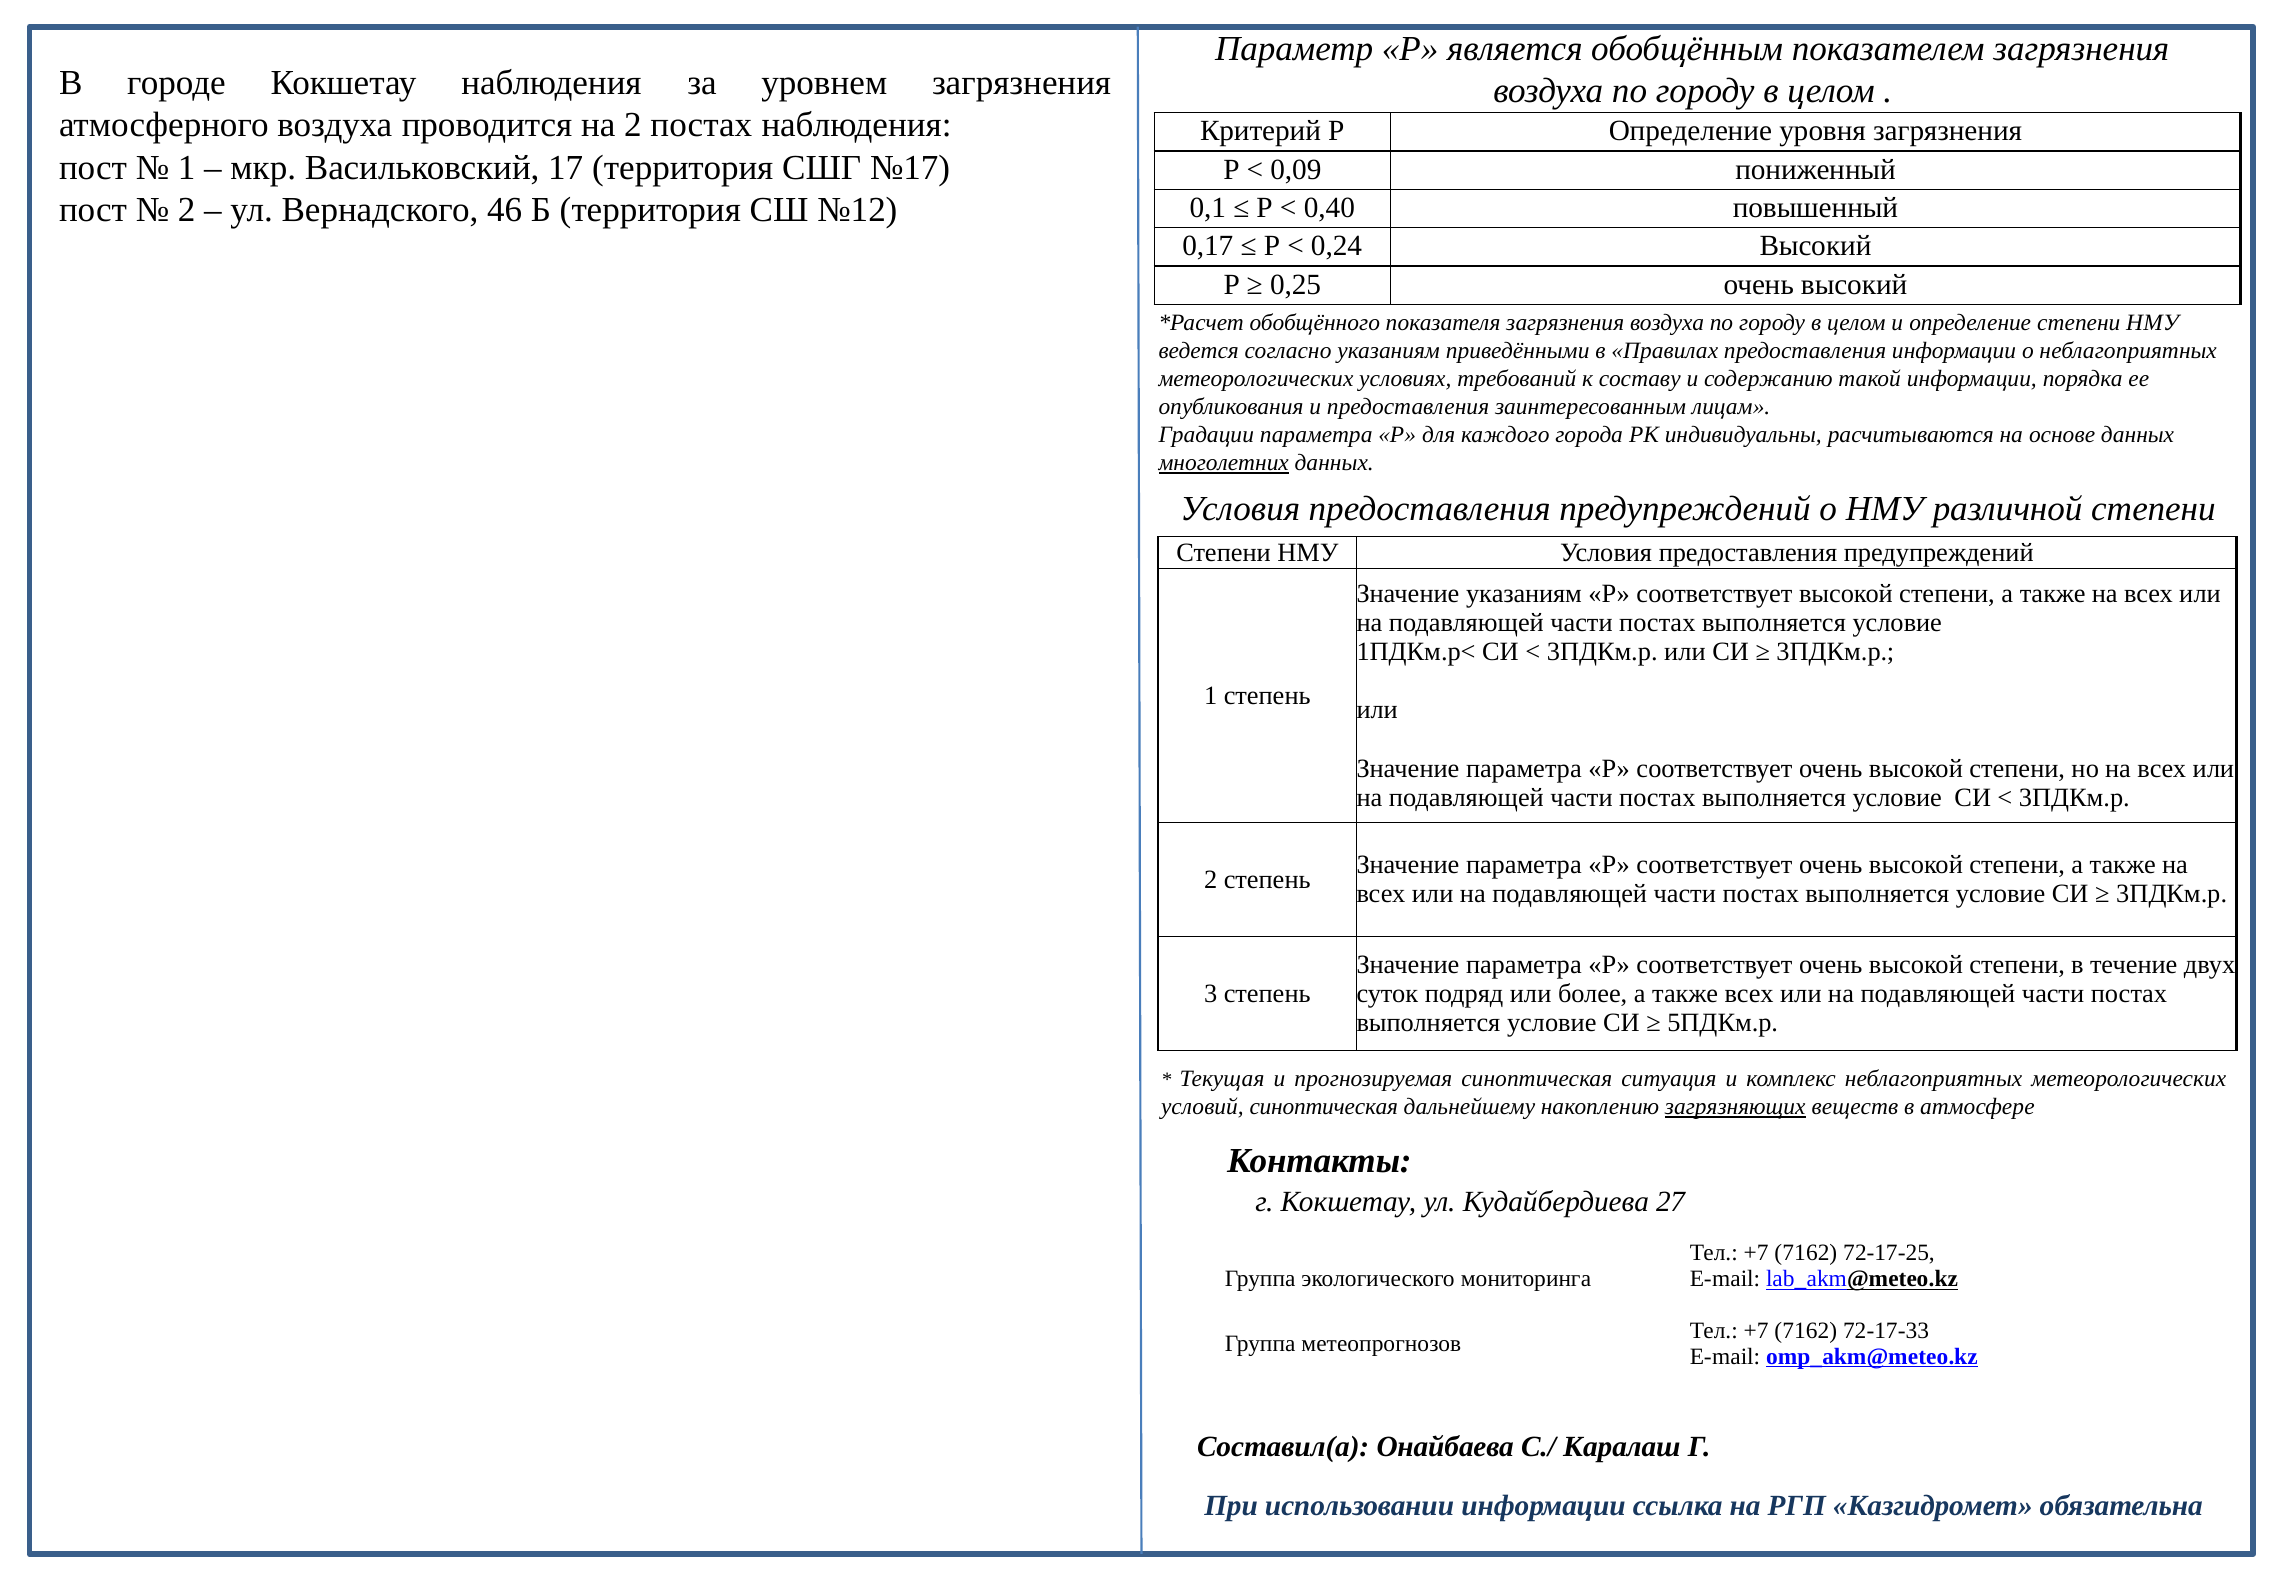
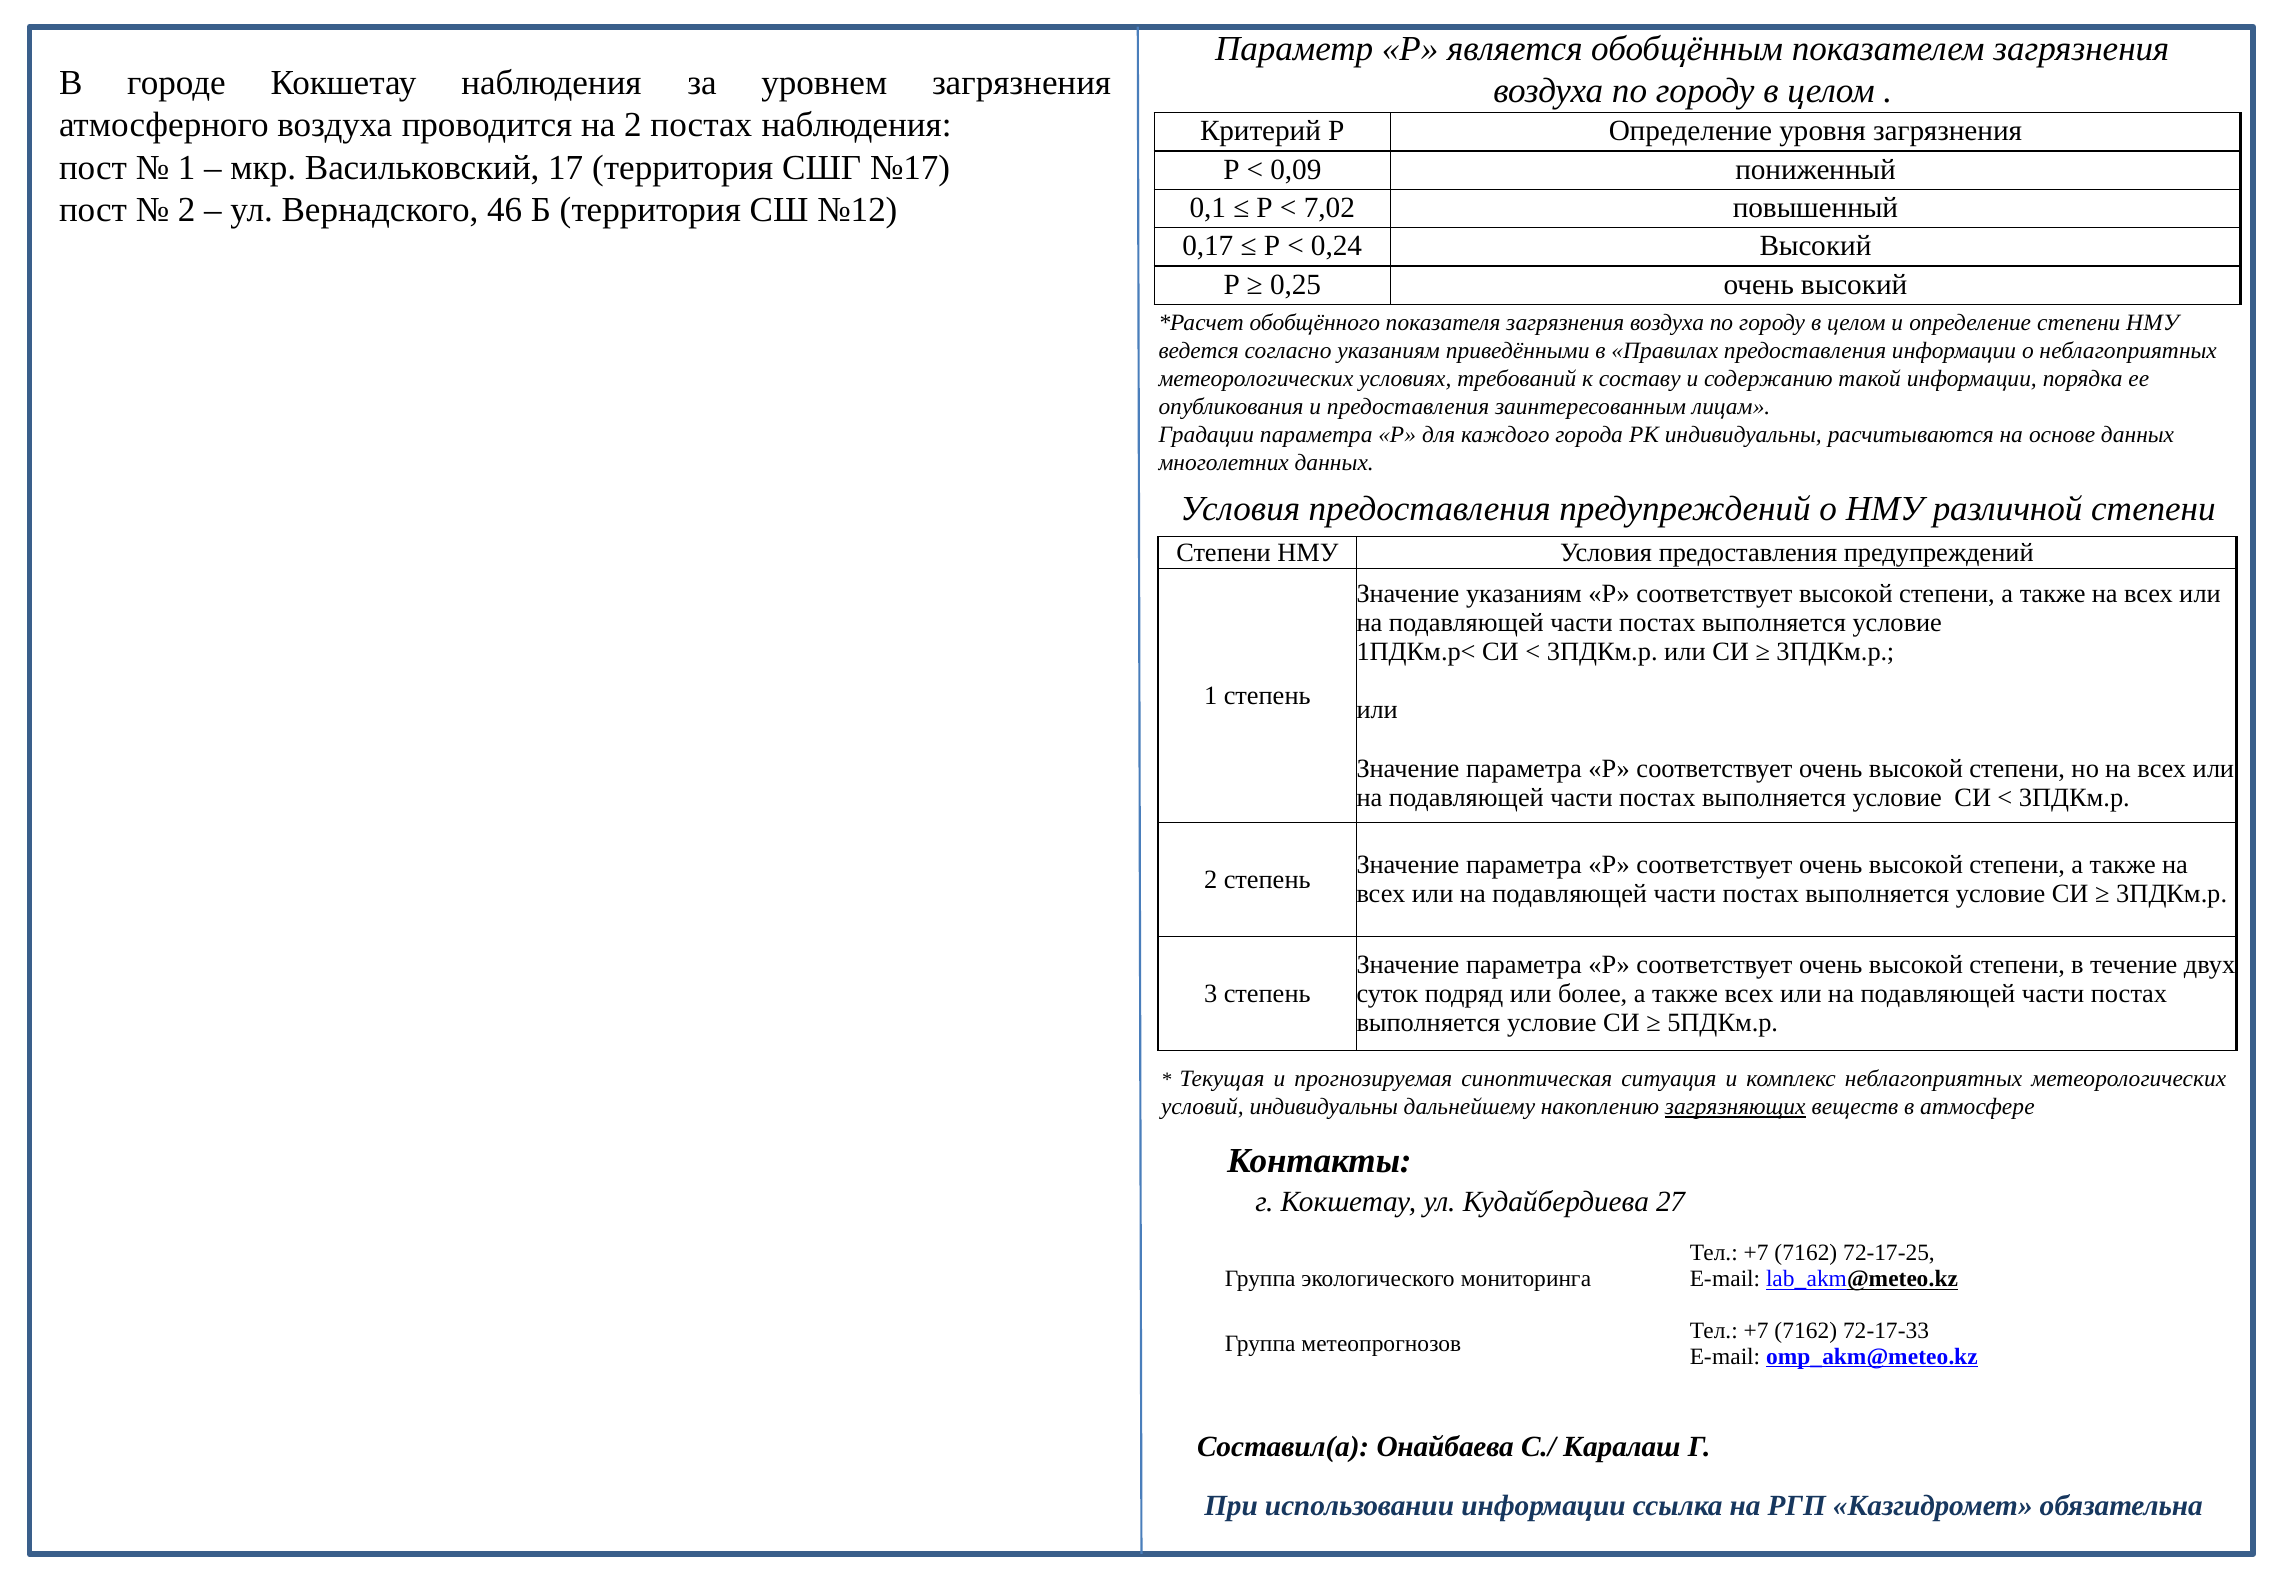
0,40: 0,40 -> 7,02
многолетних underline: present -> none
условий синоптическая: синоптическая -> индивидуальны
